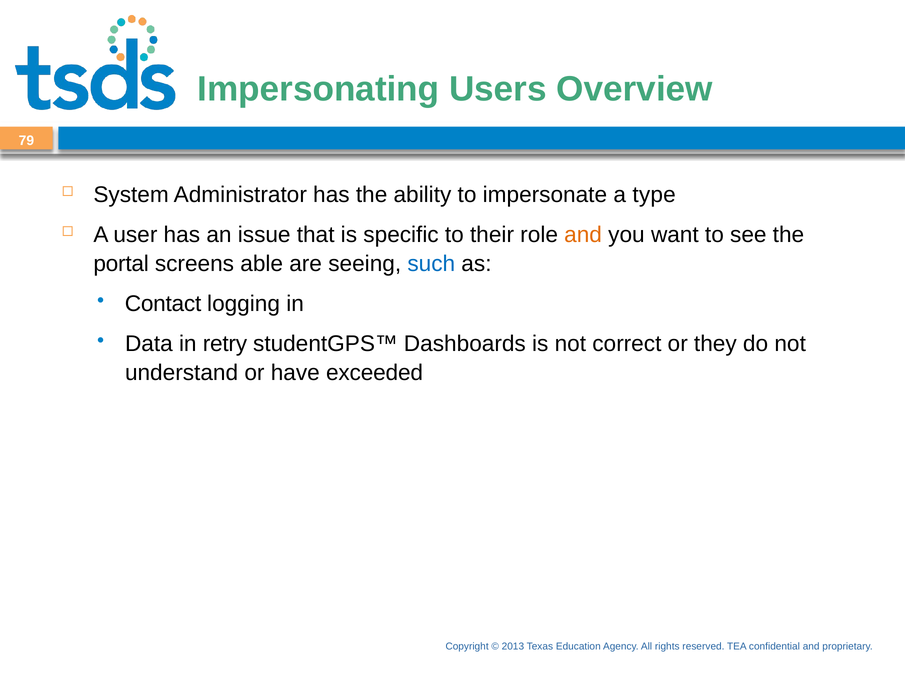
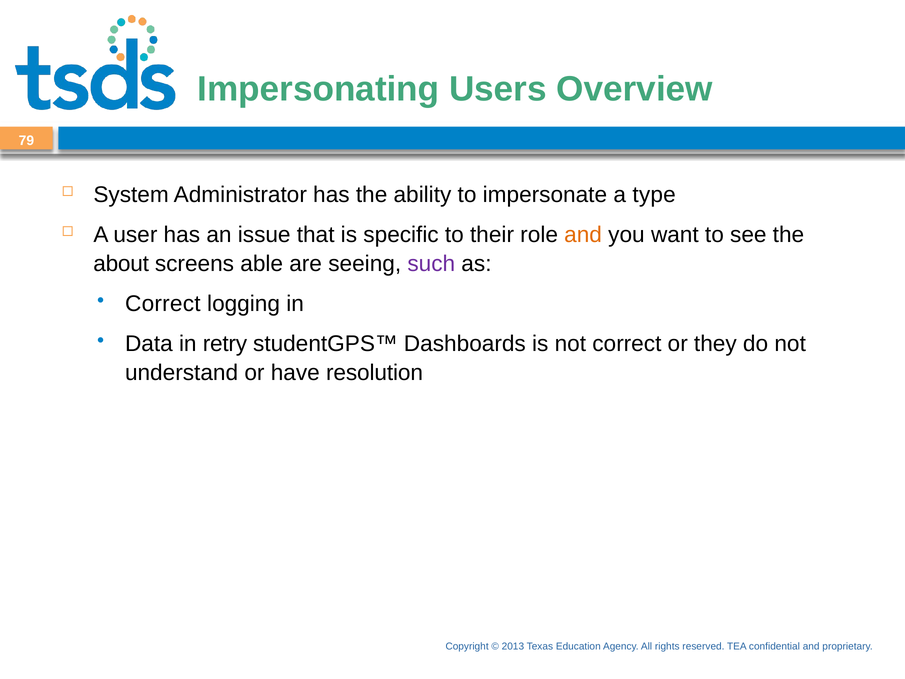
portal: portal -> about
such colour: blue -> purple
Contact at (163, 304): Contact -> Correct
exceeded: exceeded -> resolution
